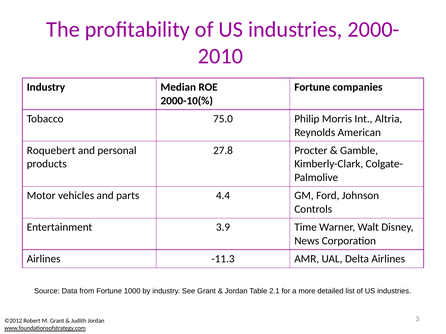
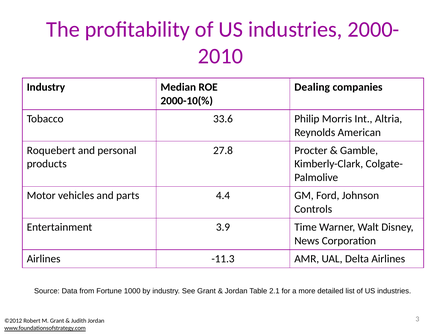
Fortune at (312, 87): Fortune -> Dealing
75.0: 75.0 -> 33.6
